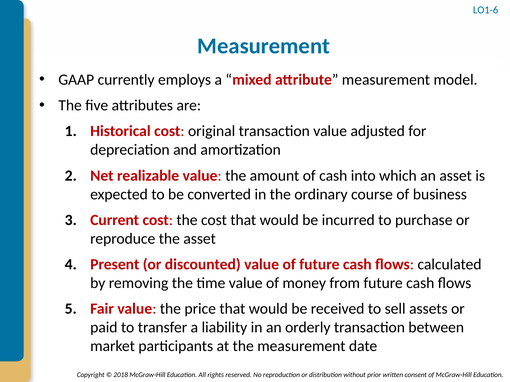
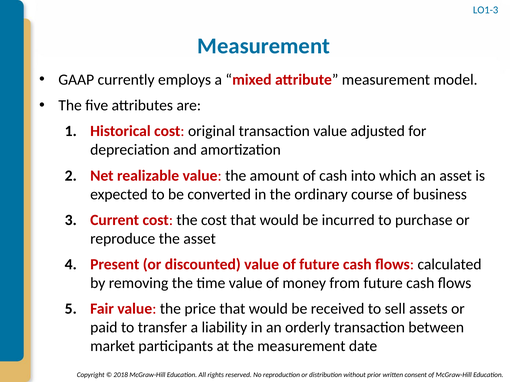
LO1-6: LO1-6 -> LO1-3
